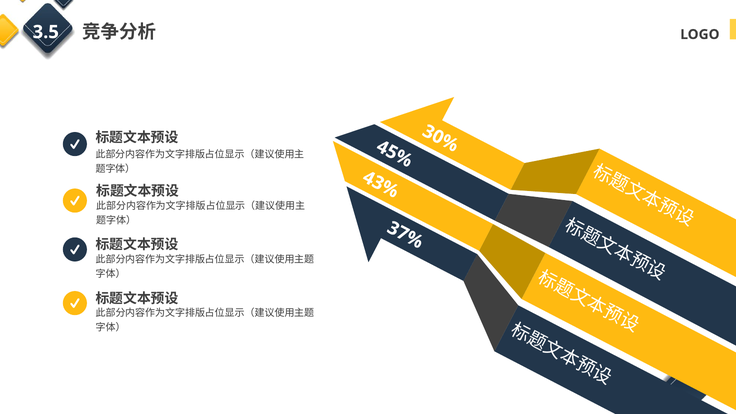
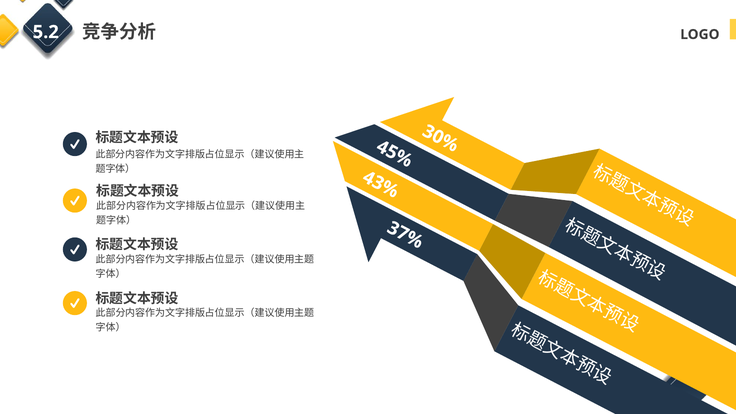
3.5: 3.5 -> 5.2
